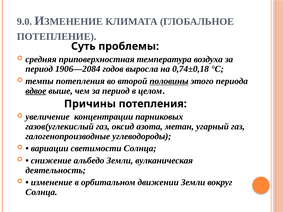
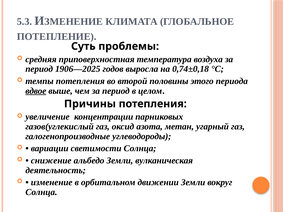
9.0: 9.0 -> 5.3
1906—2084: 1906—2084 -> 1906—2025
половины underline: present -> none
